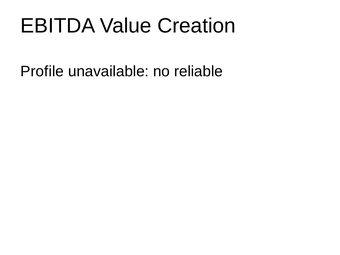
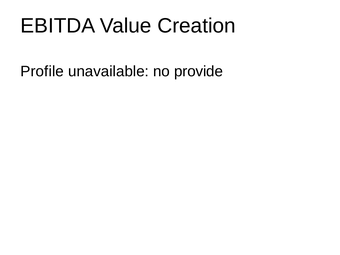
reliable: reliable -> provide
